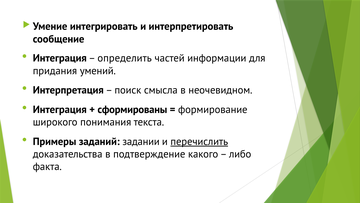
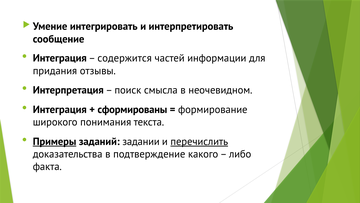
определить: определить -> содержится
умений: умений -> отзывы
Примеры underline: none -> present
